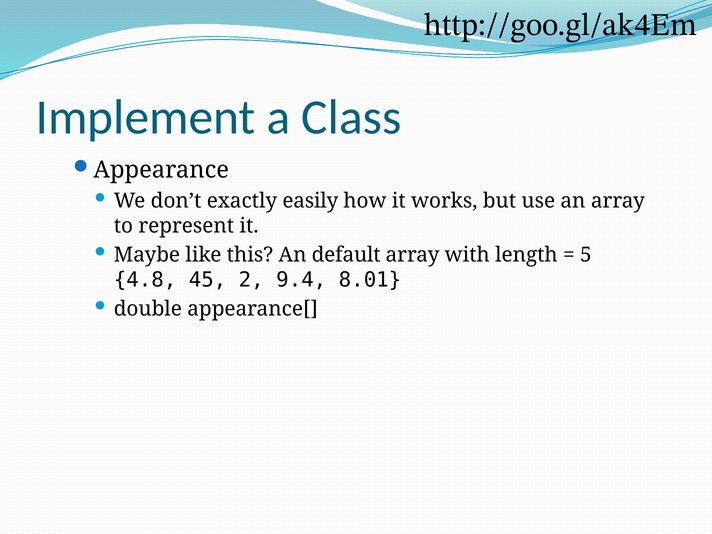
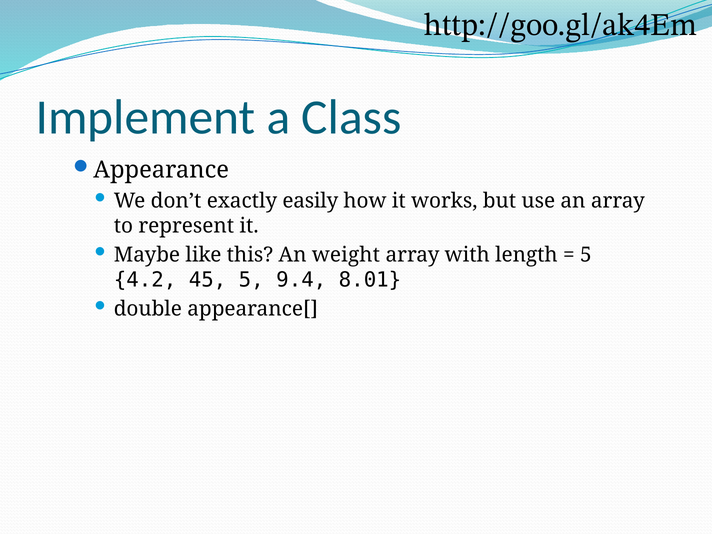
default: default -> weight
4.8: 4.8 -> 4.2
45 2: 2 -> 5
